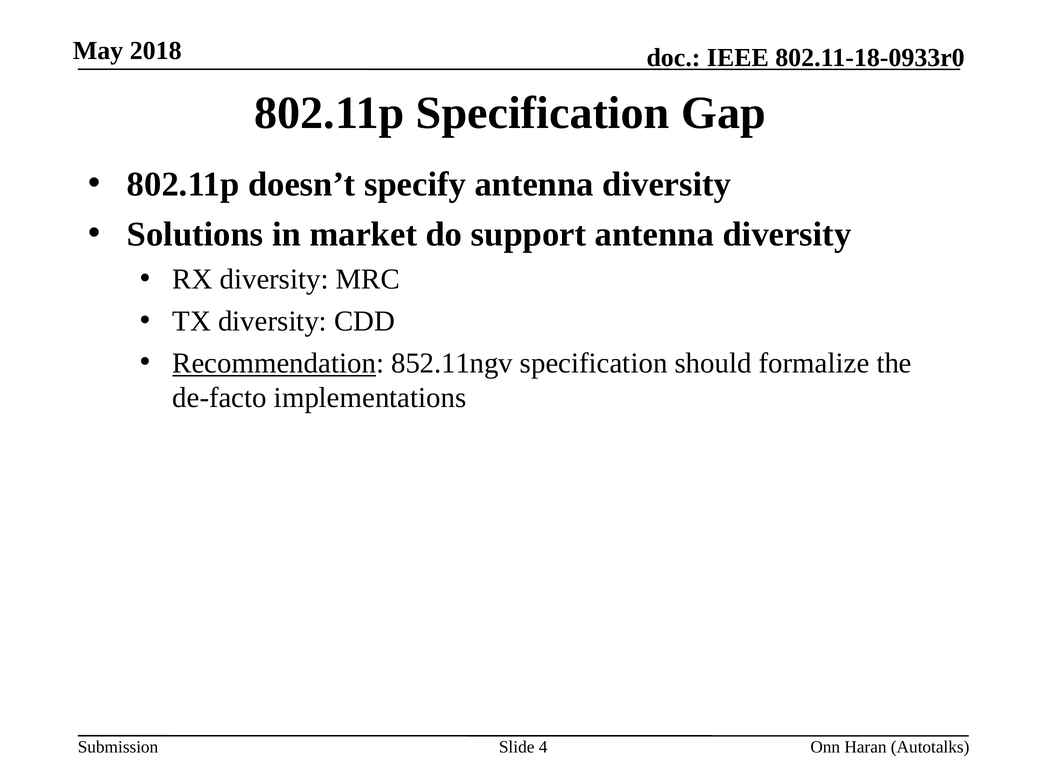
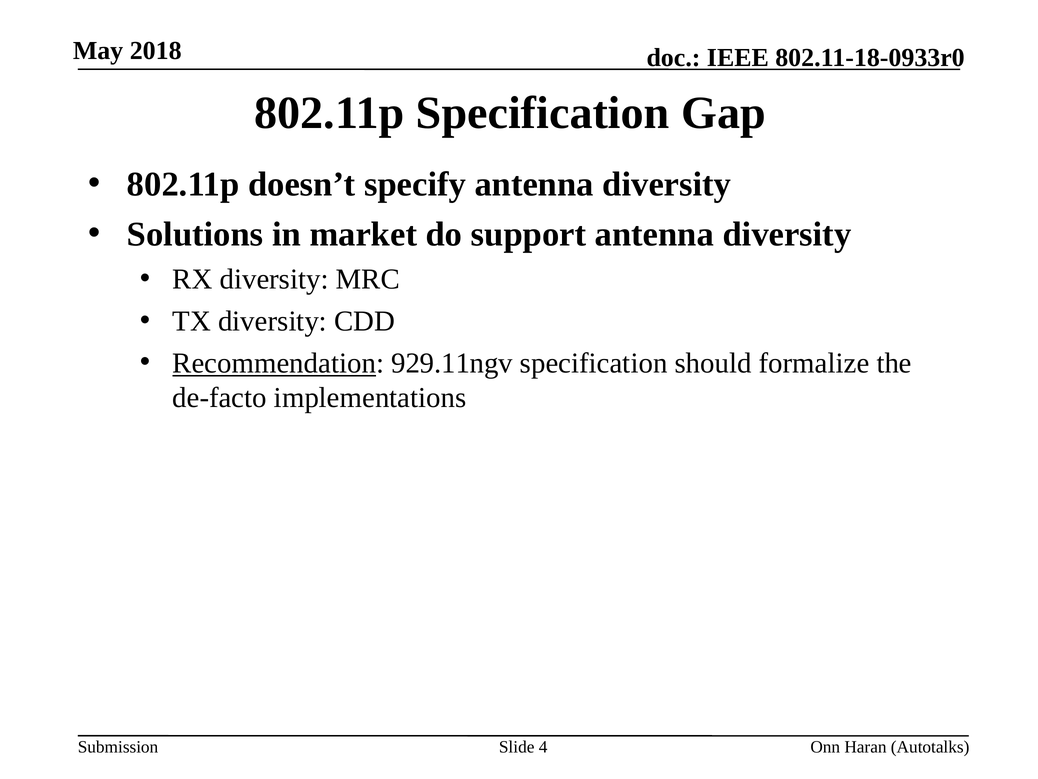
852.11ngv: 852.11ngv -> 929.11ngv
